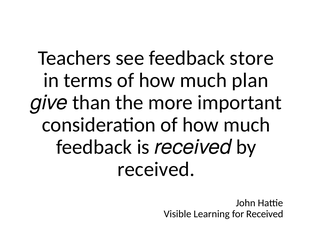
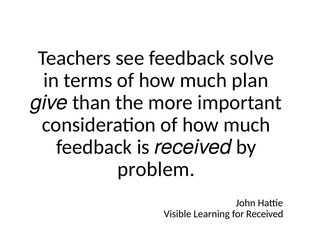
store: store -> solve
received at (156, 170): received -> problem
